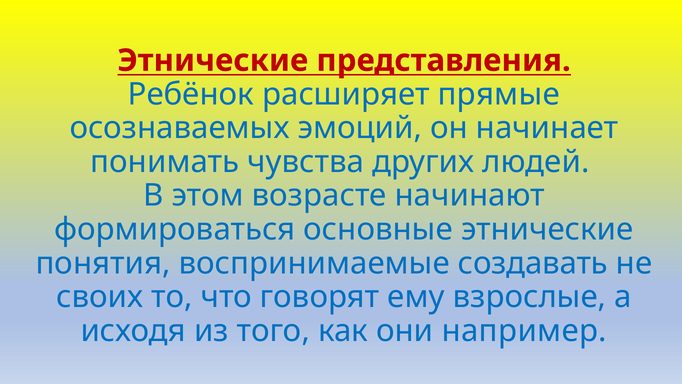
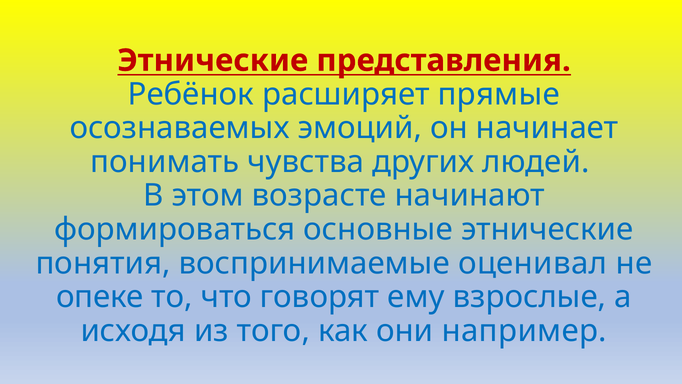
создавать: создавать -> оценивал
своих: своих -> опеке
